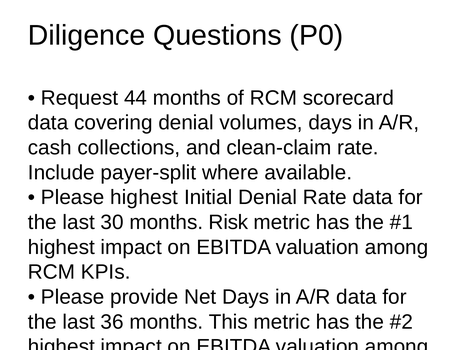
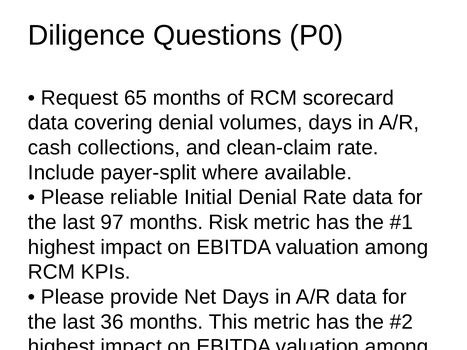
44: 44 -> 65
Please highest: highest -> reliable
30: 30 -> 97
